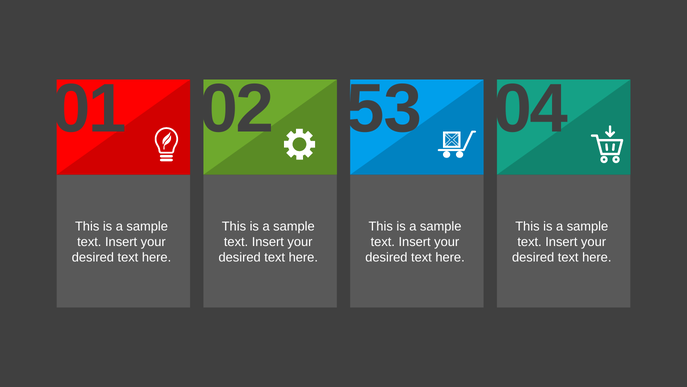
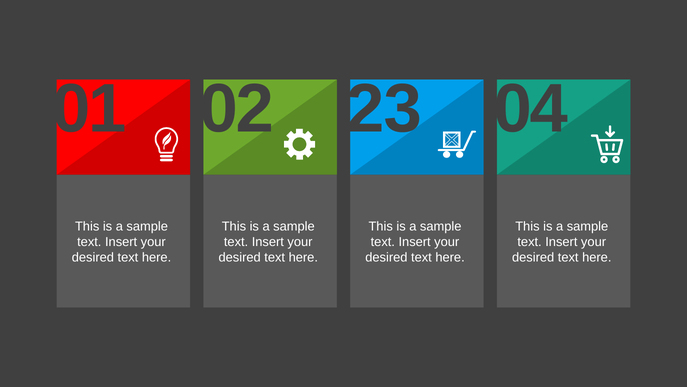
53: 53 -> 23
